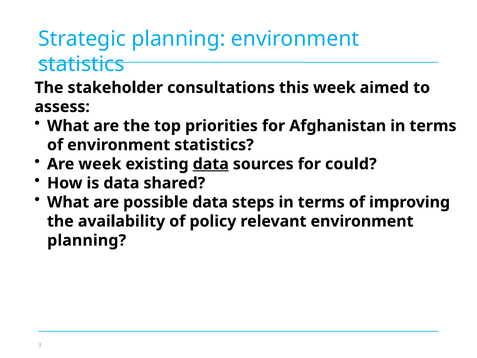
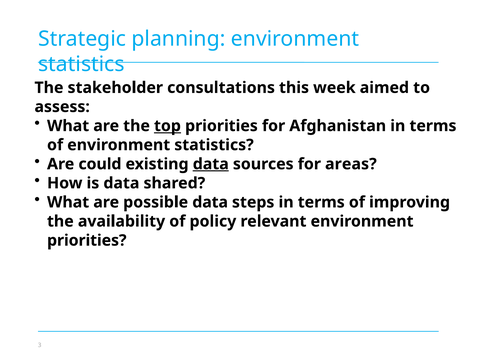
top underline: none -> present
Are week: week -> could
could: could -> areas
planning at (87, 240): planning -> priorities
